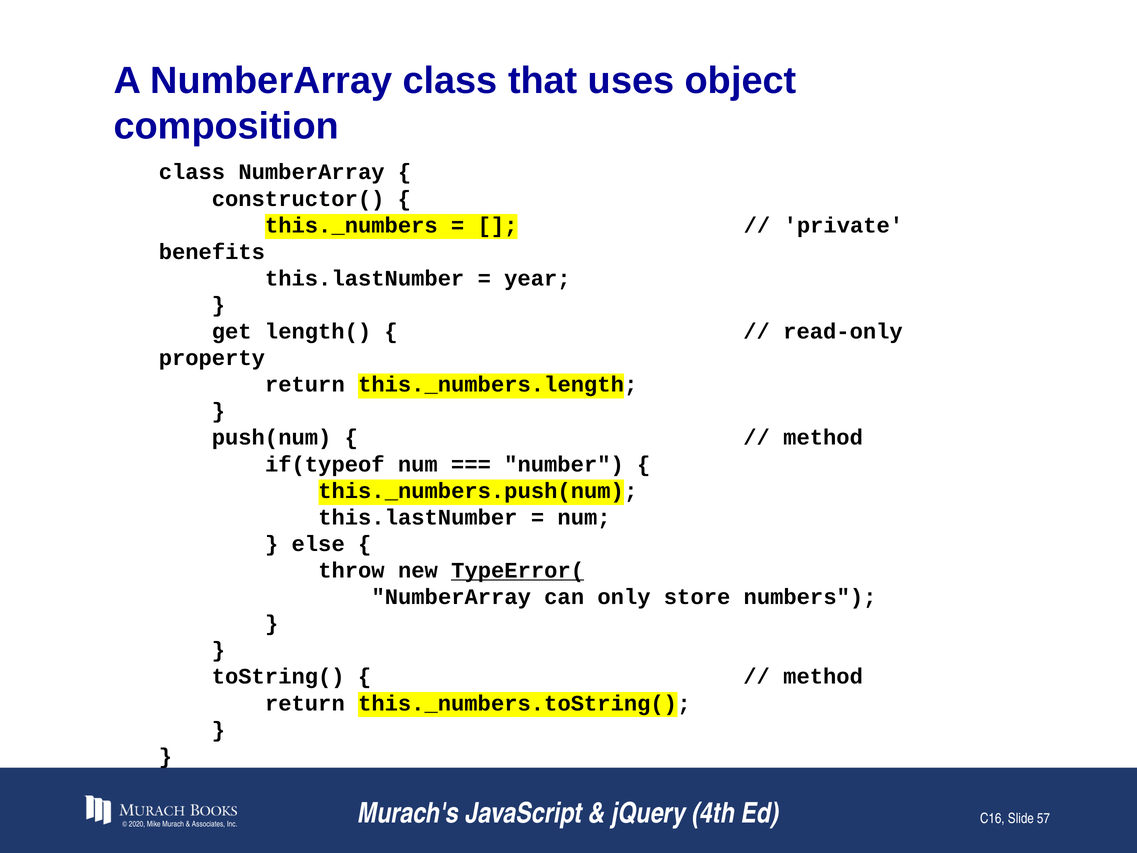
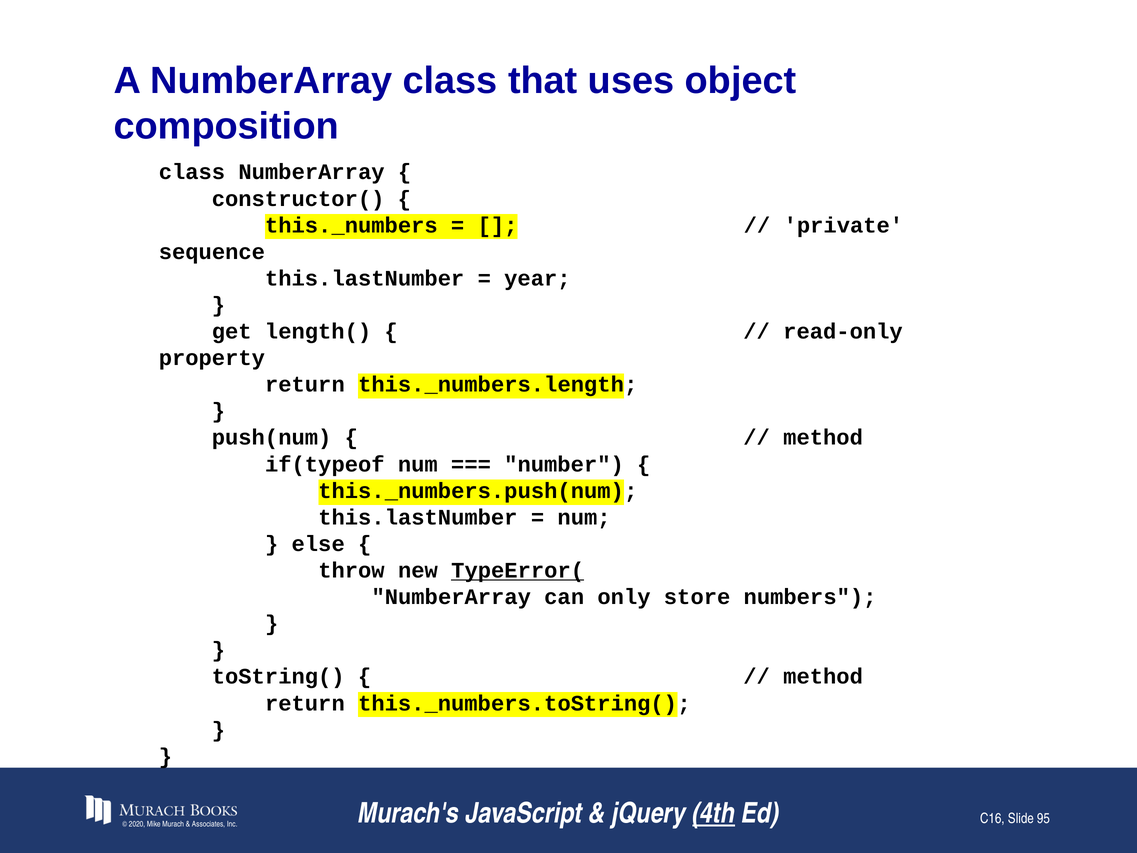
benefits: benefits -> sequence
4th underline: none -> present
57: 57 -> 95
